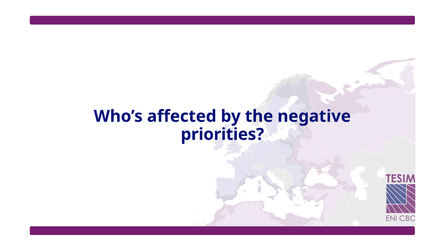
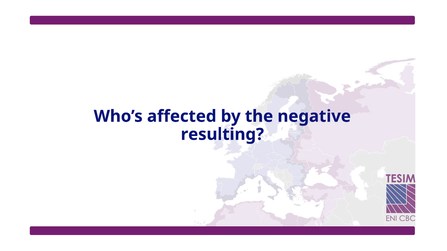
priorities: priorities -> resulting
